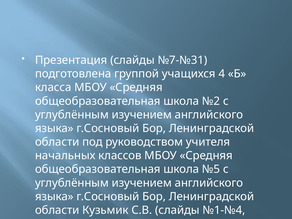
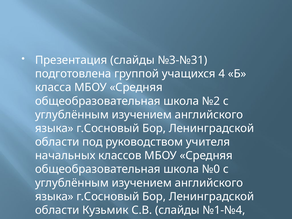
№7-№31: №7-№31 -> №3-№31
№5: №5 -> №0
